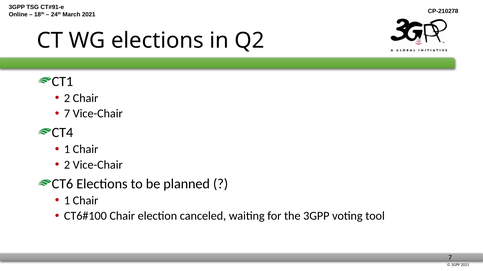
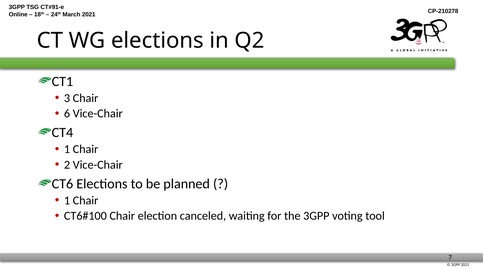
2 at (67, 98): 2 -> 3
7 at (67, 114): 7 -> 6
